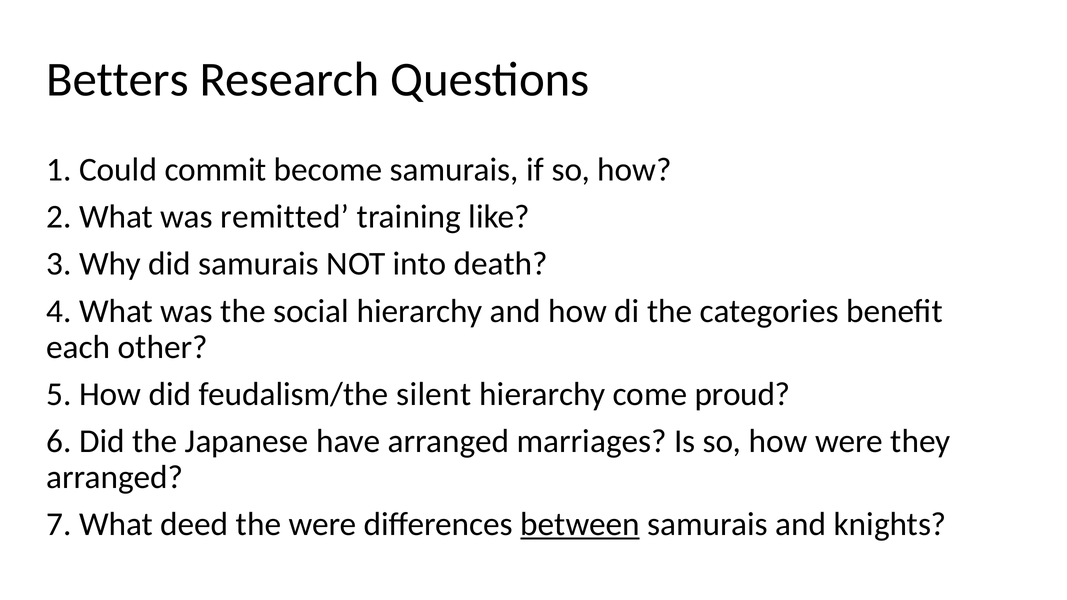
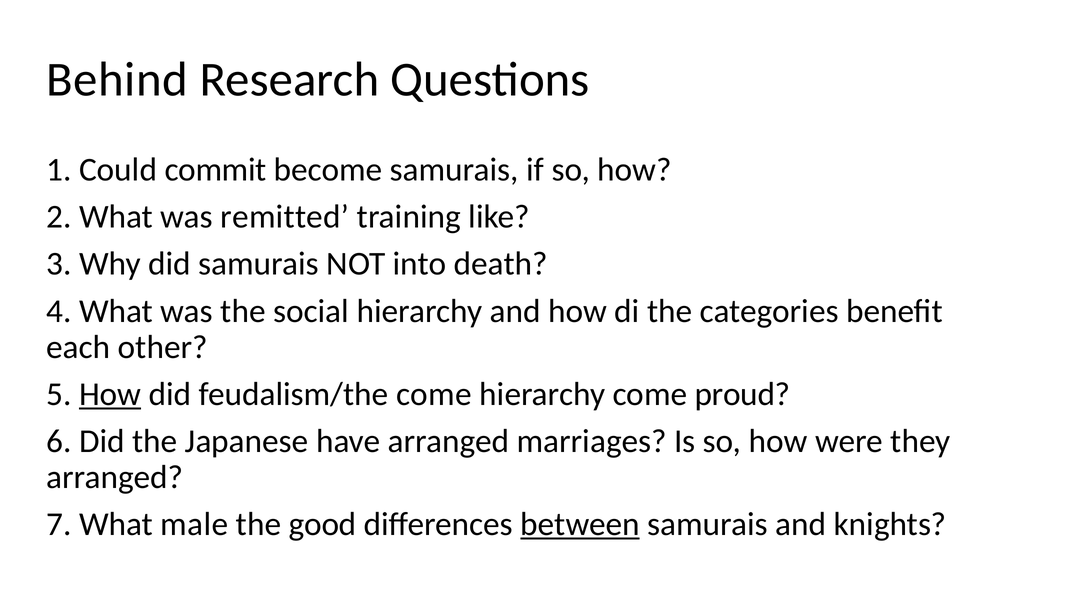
Betters: Betters -> Behind
How at (110, 394) underline: none -> present
feudalism/the silent: silent -> come
deed: deed -> male
the were: were -> good
